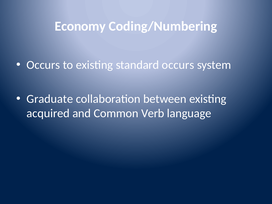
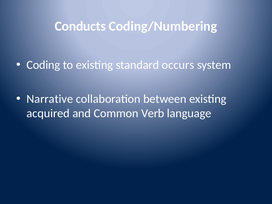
Economy: Economy -> Conducts
Occurs at (43, 65): Occurs -> Coding
Graduate: Graduate -> Narrative
